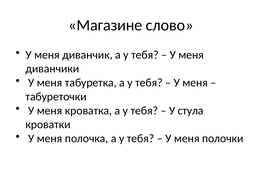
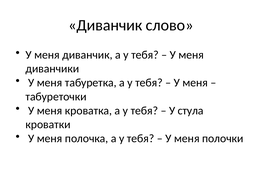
Магазине at (105, 25): Магазине -> Диванчик
